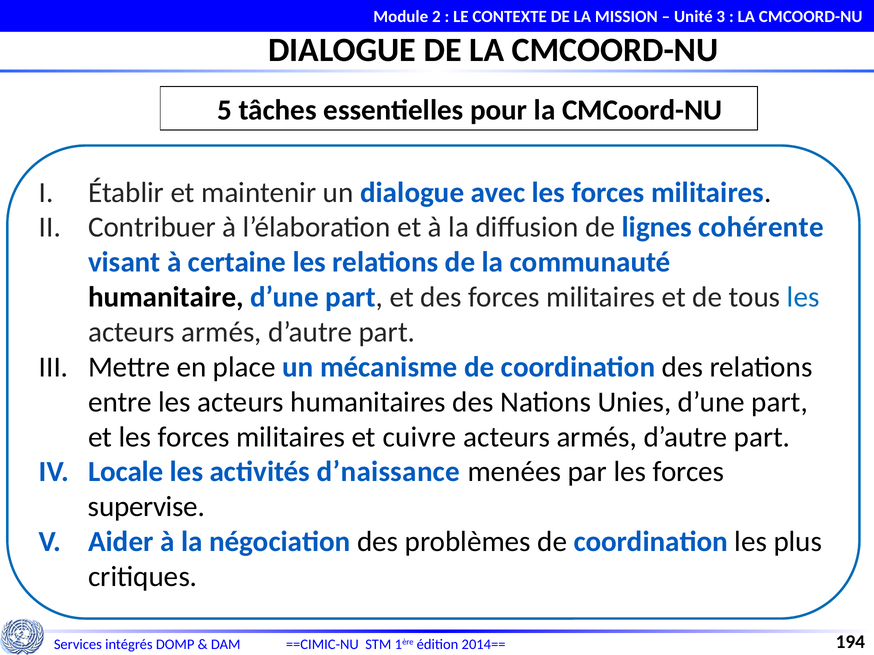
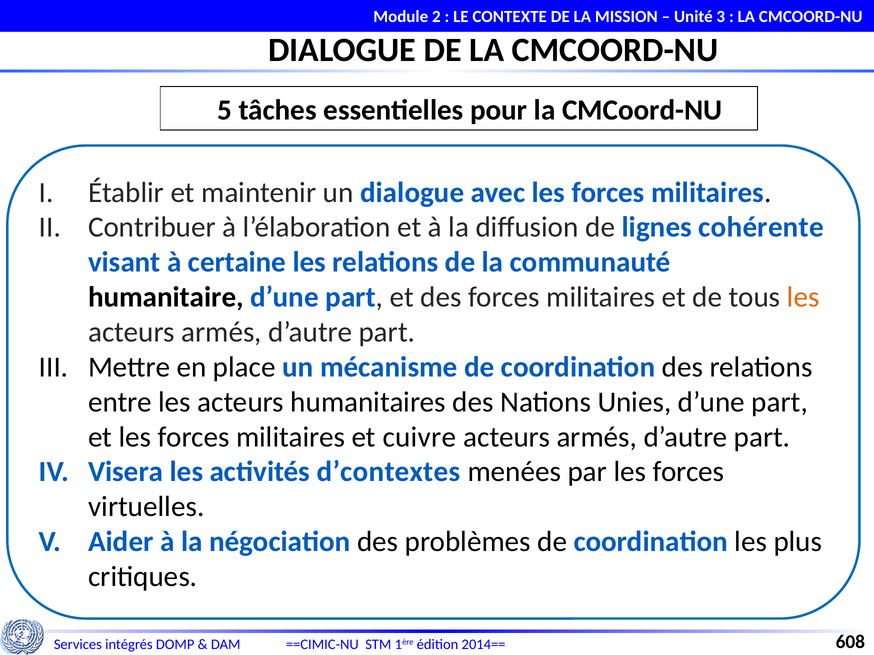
les at (803, 297) colour: blue -> orange
Locale: Locale -> Visera
d’naissance: d’naissance -> d’contextes
supervise: supervise -> virtuelles
194: 194 -> 608
